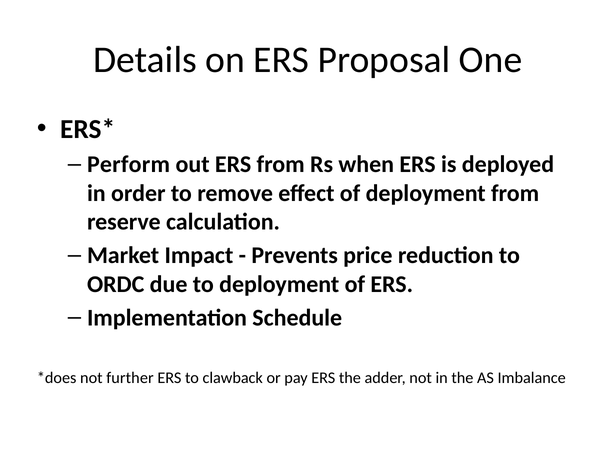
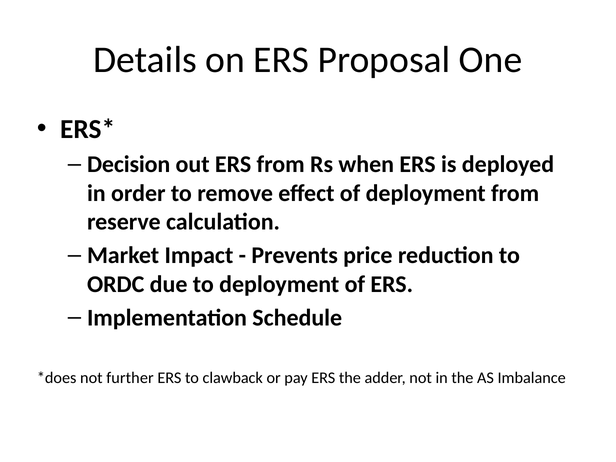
Perform: Perform -> Decision
